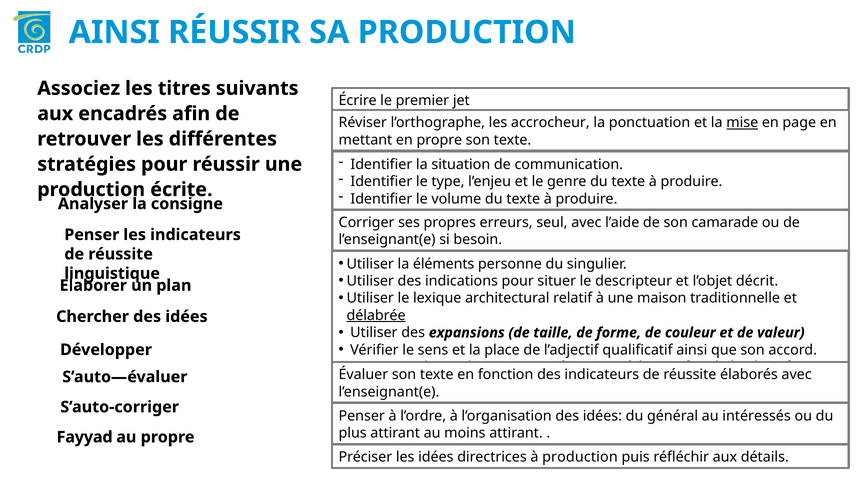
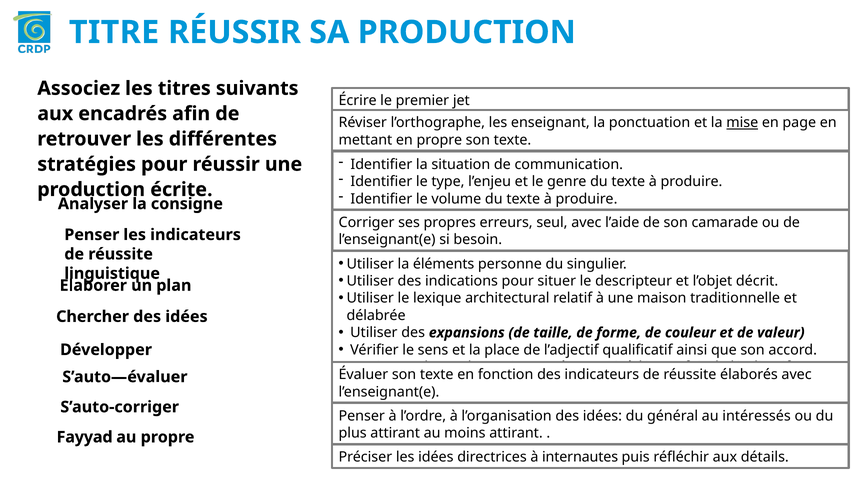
AINSI at (114, 32): AINSI -> TITRE
accrocheur: accrocheur -> enseignant
délabrée underline: present -> none
à production: production -> internautes
